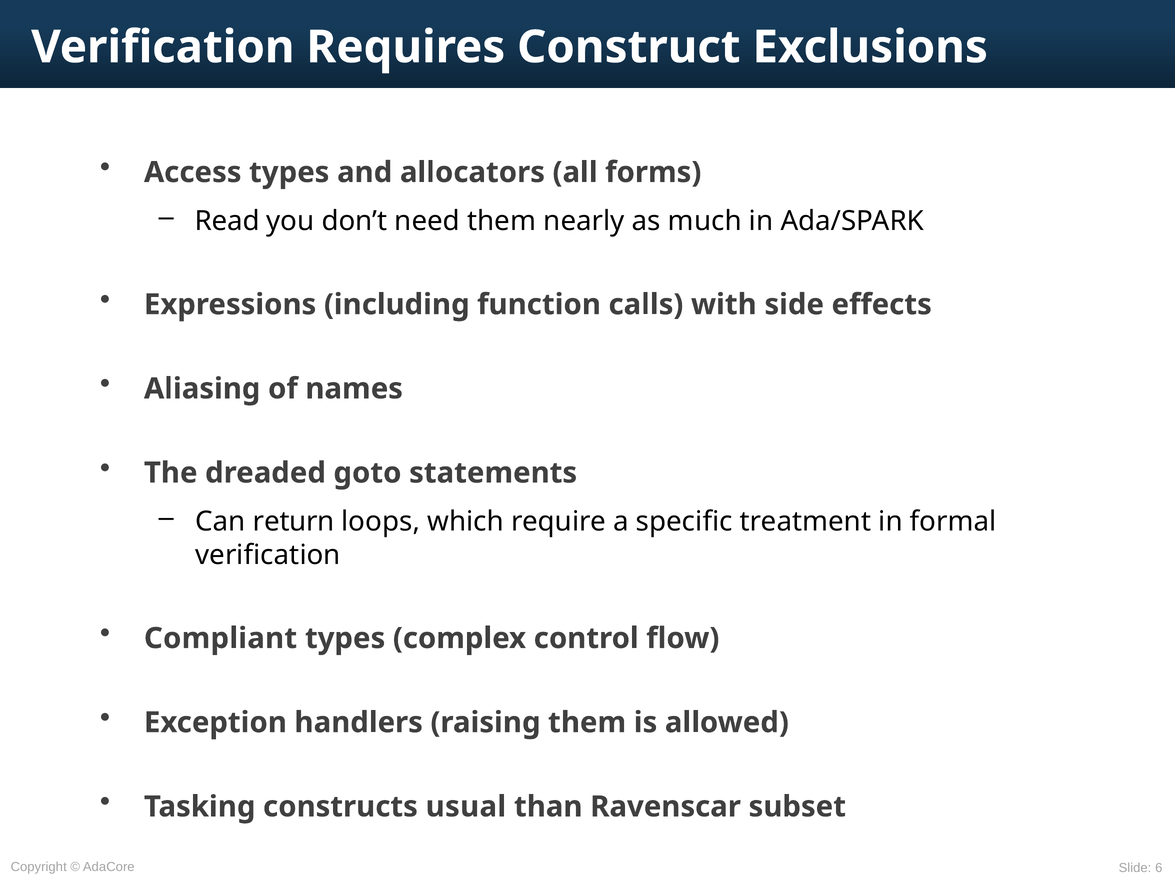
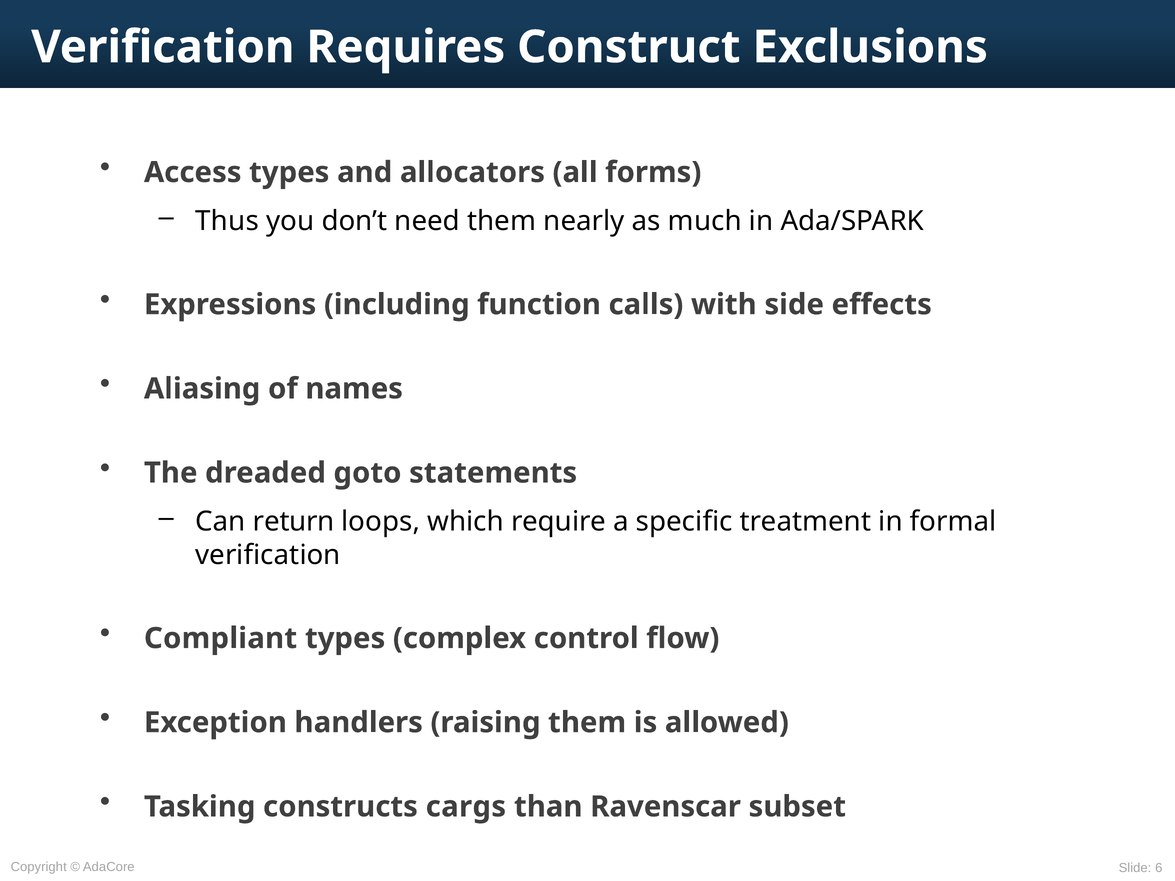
Read: Read -> Thus
usual: usual -> cargs
